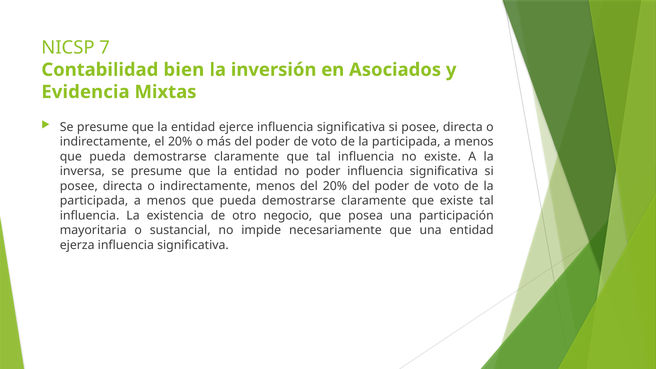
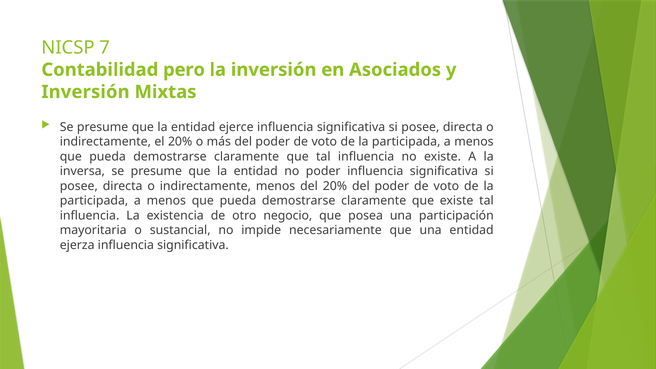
bien: bien -> pero
Evidencia at (85, 92): Evidencia -> Inversión
